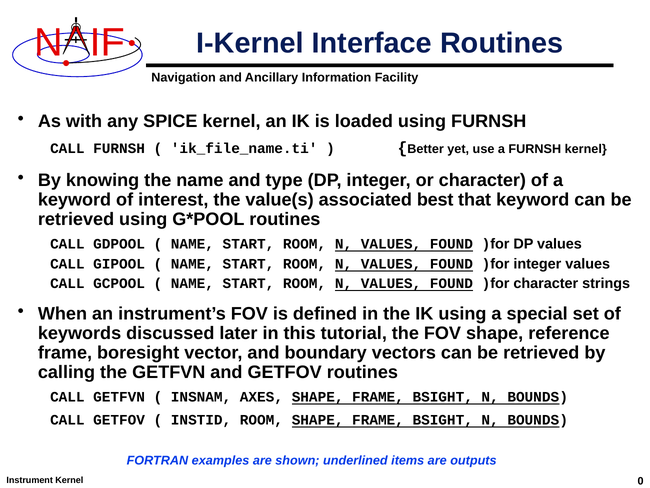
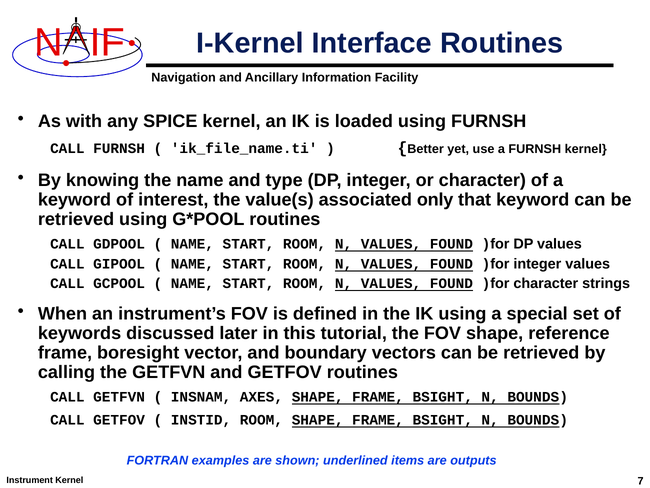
best: best -> only
0: 0 -> 7
